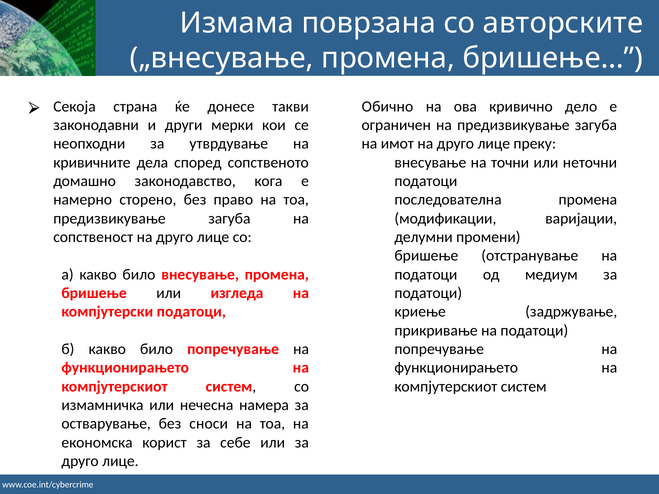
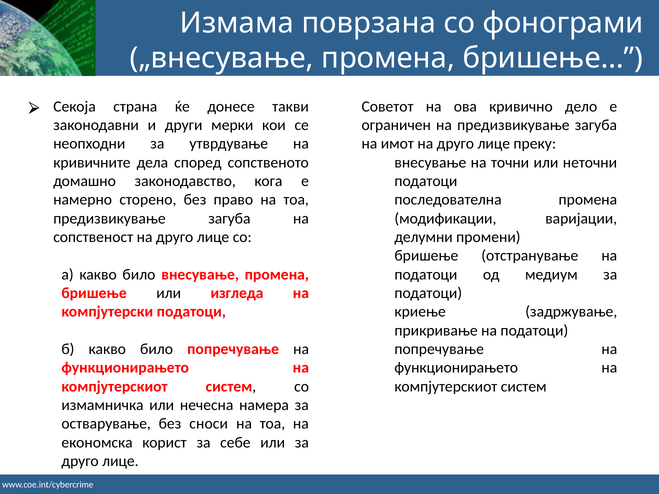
авторските: авторските -> фонограми
Обично: Обично -> Советот
